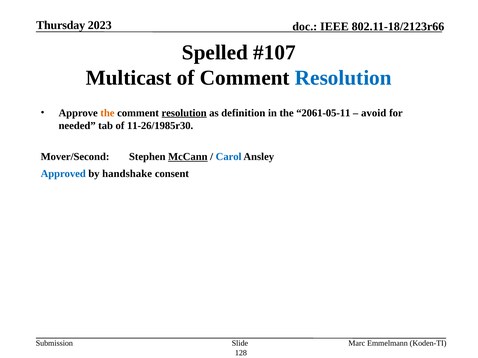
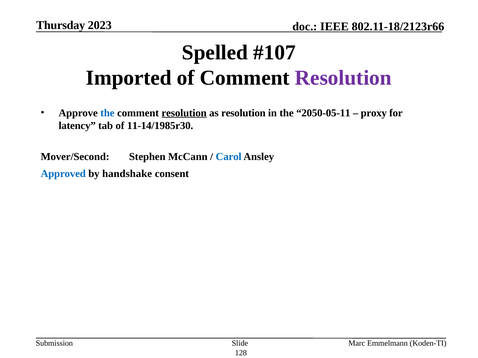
Multicast: Multicast -> Imported
Resolution at (343, 78) colour: blue -> purple
the at (107, 113) colour: orange -> blue
as definition: definition -> resolution
2061-05-11: 2061-05-11 -> 2050-05-11
avoid: avoid -> proxy
needed: needed -> latency
11-26/1985r30: 11-26/1985r30 -> 11-14/1985r30
McCann underline: present -> none
